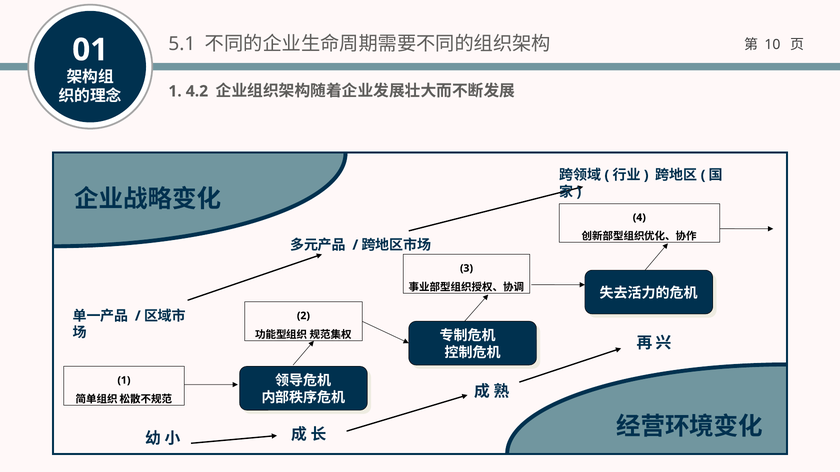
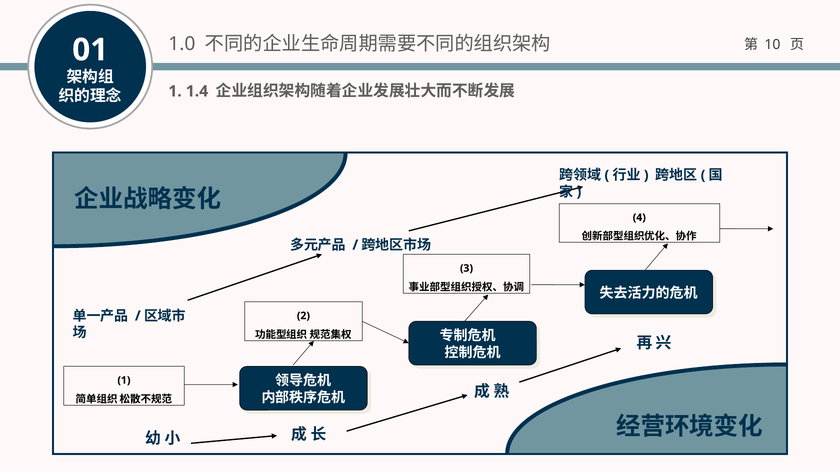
5.1: 5.1 -> 1.0
4.2: 4.2 -> 1.4
